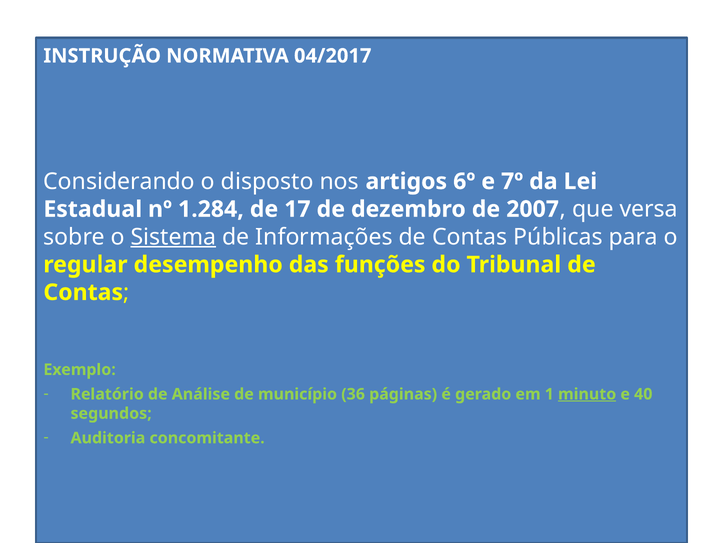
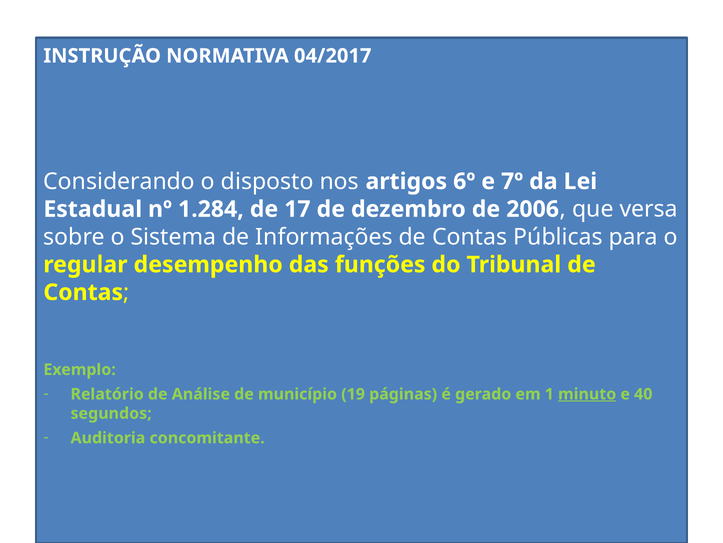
2007: 2007 -> 2006
Sistema underline: present -> none
36: 36 -> 19
